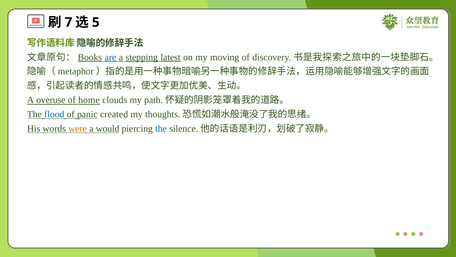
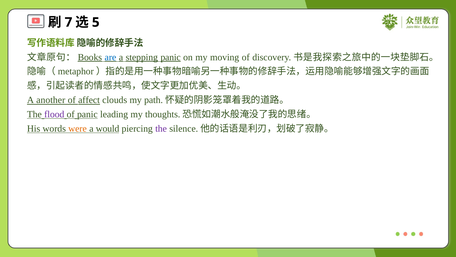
stepping latest: latest -> panic
overuse: overuse -> another
home: home -> affect
flood colour: blue -> purple
created: created -> leading
the at (161, 128) colour: blue -> purple
